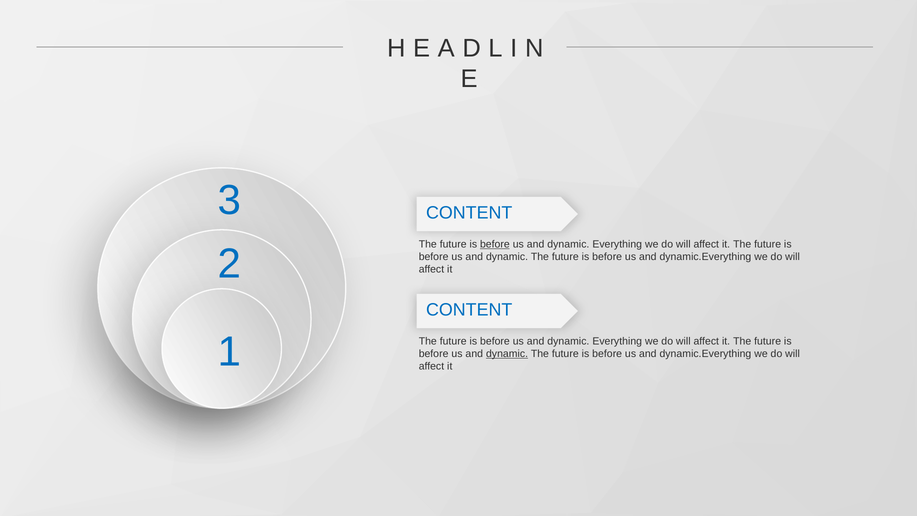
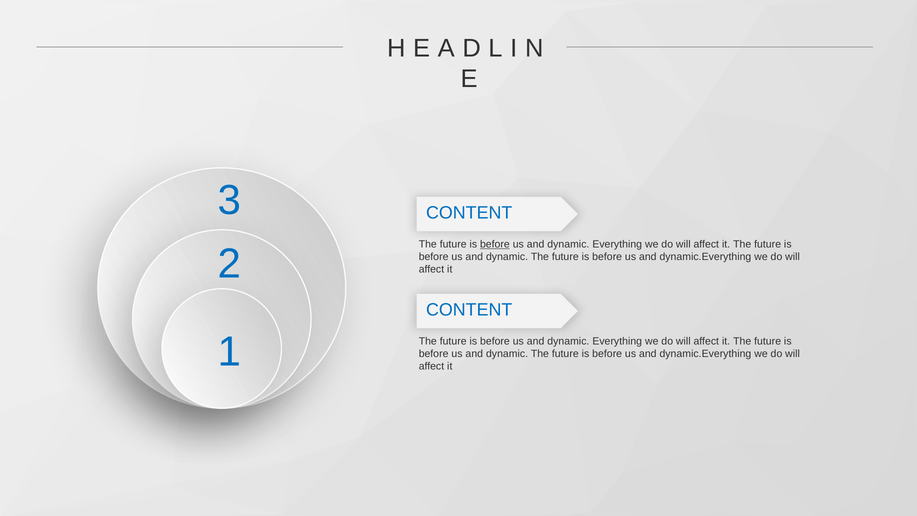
dynamic at (507, 354) underline: present -> none
